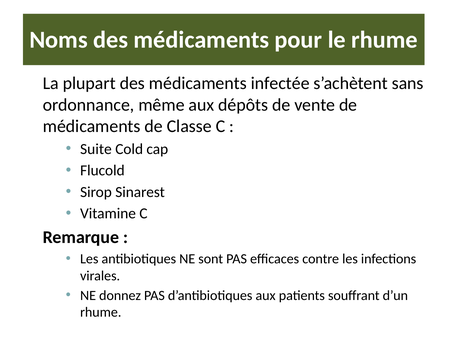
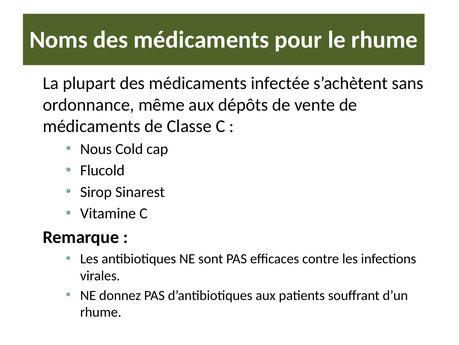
Suite: Suite -> Nous
